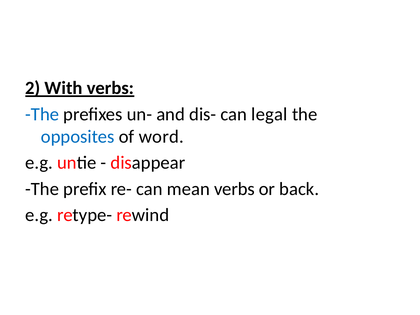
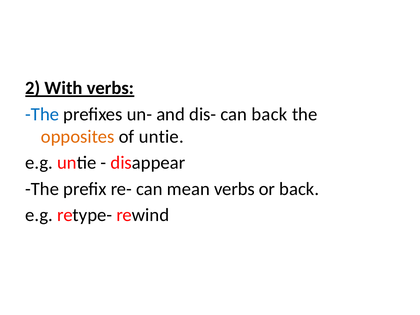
can legal: legal -> back
opposites colour: blue -> orange
of word: word -> untie
